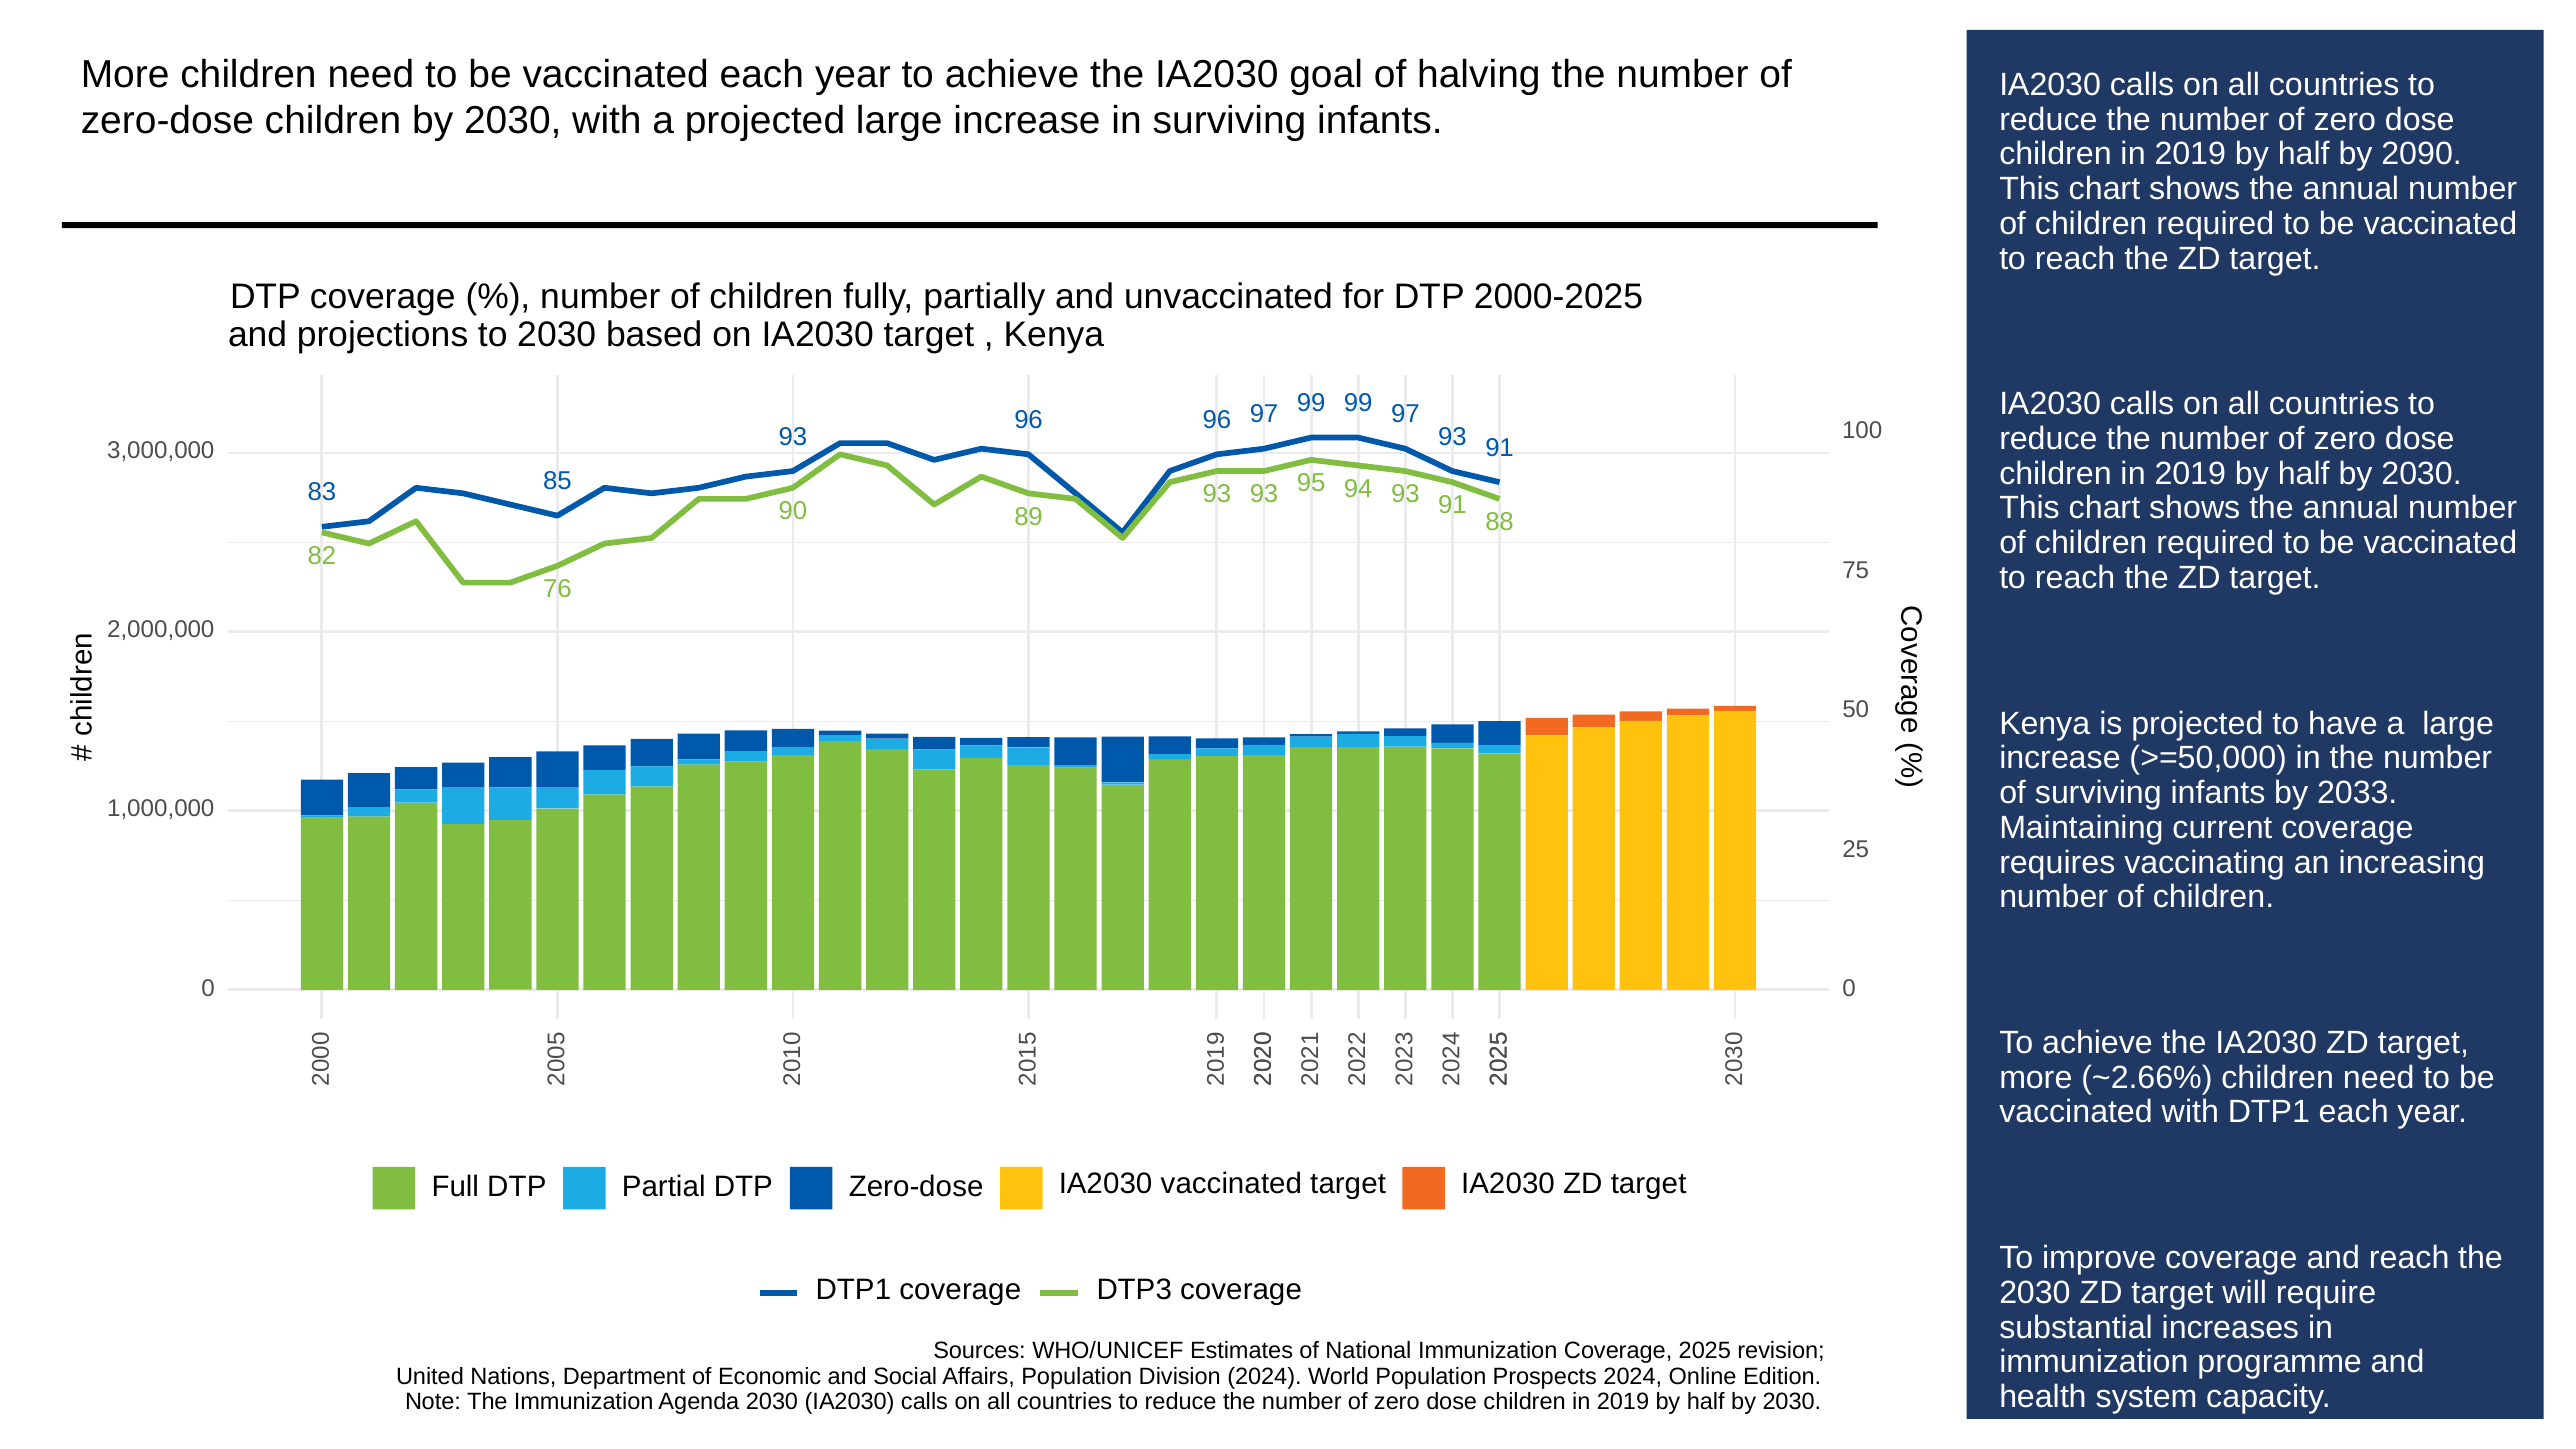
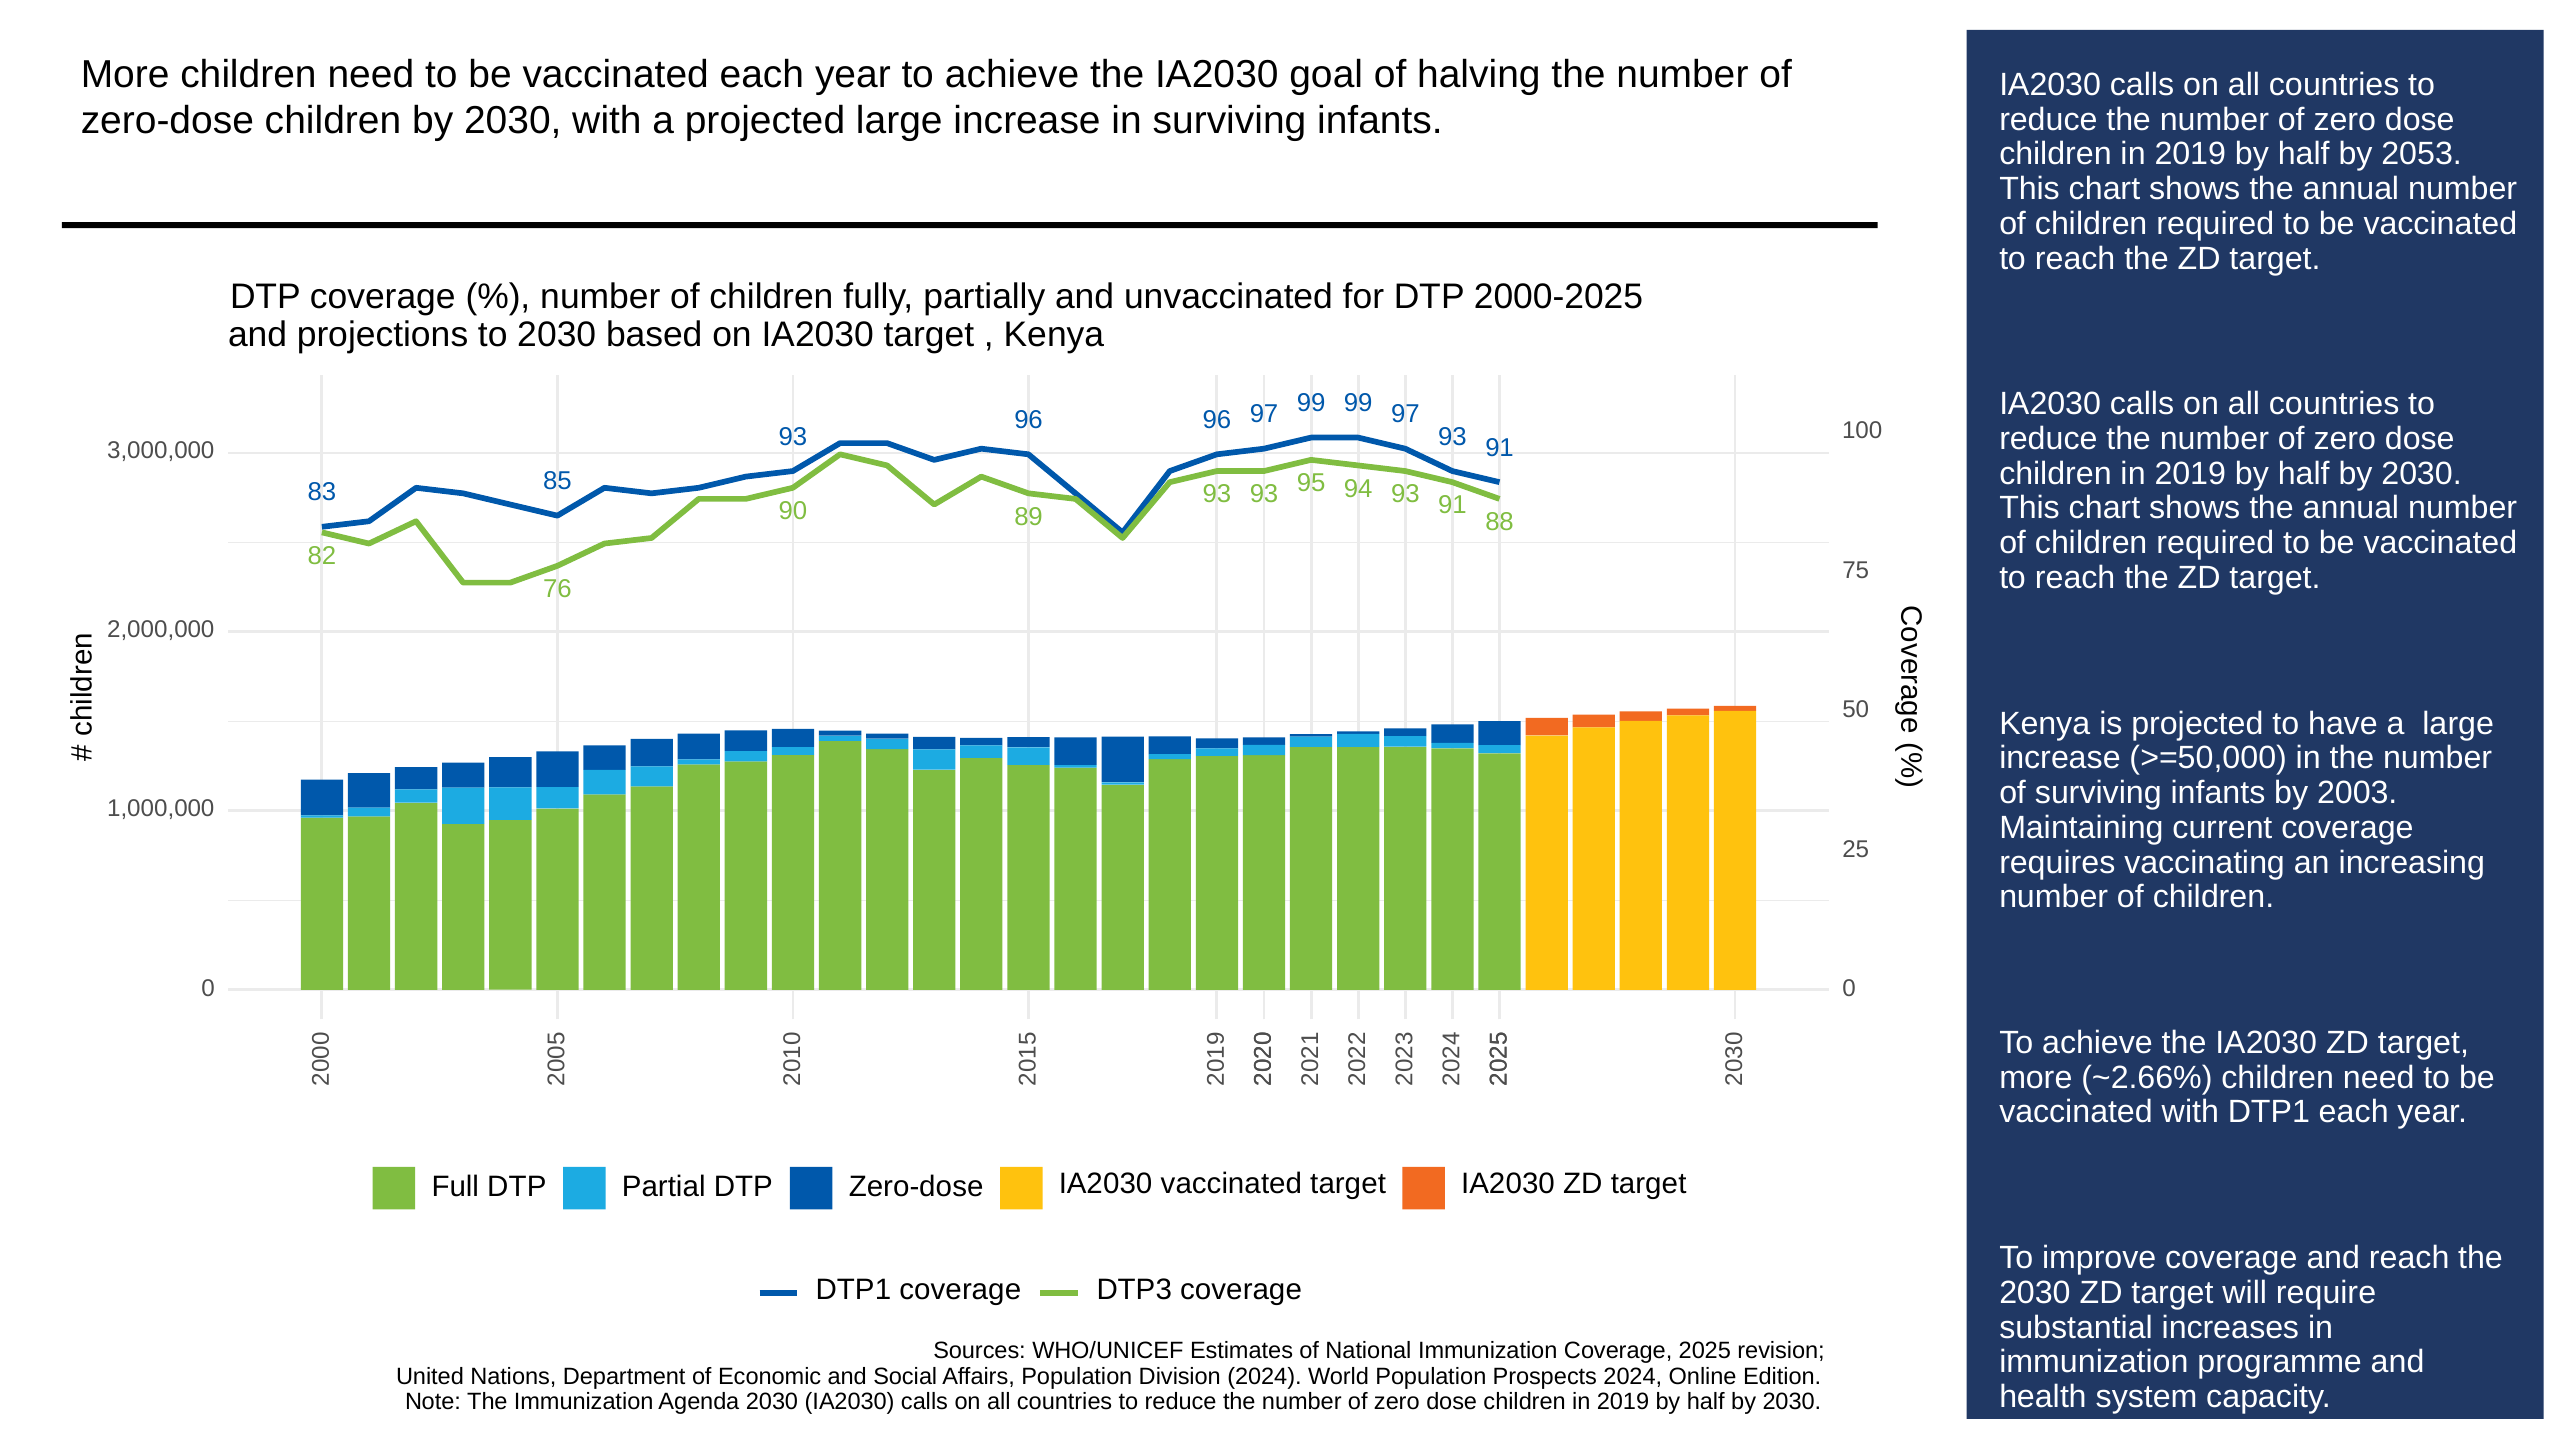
2090: 2090 -> 2053
2033: 2033 -> 2003
